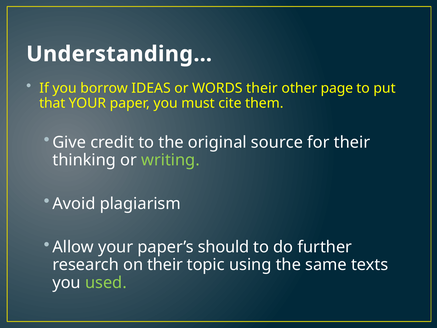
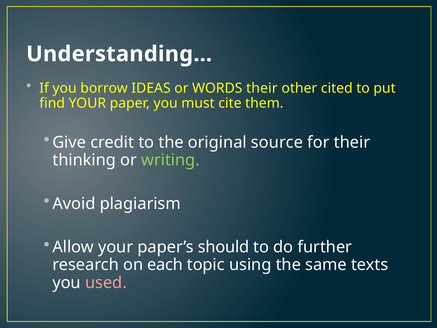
page: page -> cited
that: that -> find
on their: their -> each
used colour: light green -> pink
